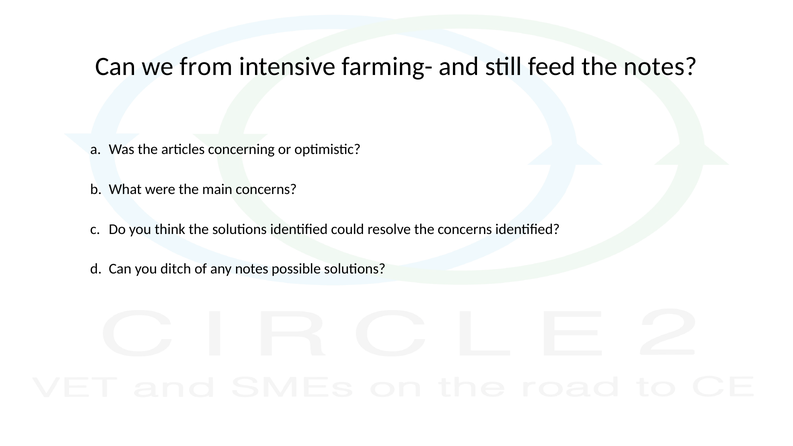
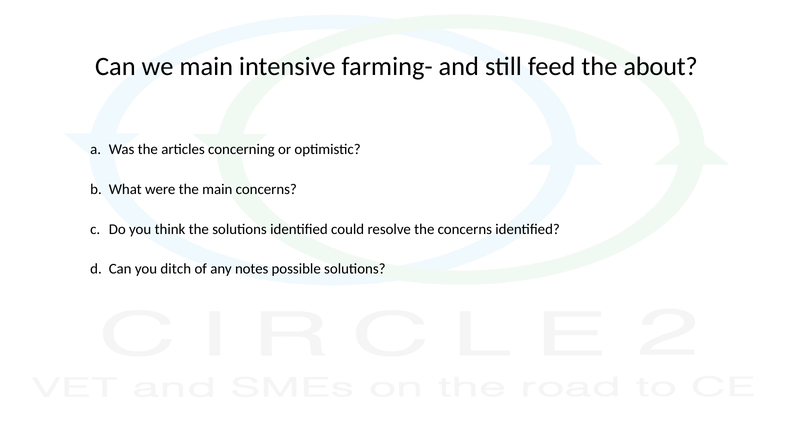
we from: from -> main
the notes: notes -> about
